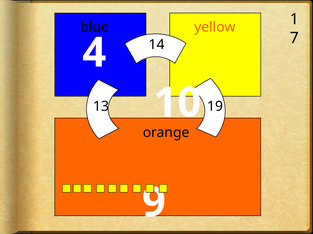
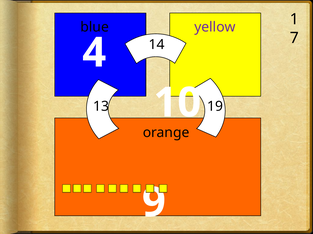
yellow colour: orange -> purple
